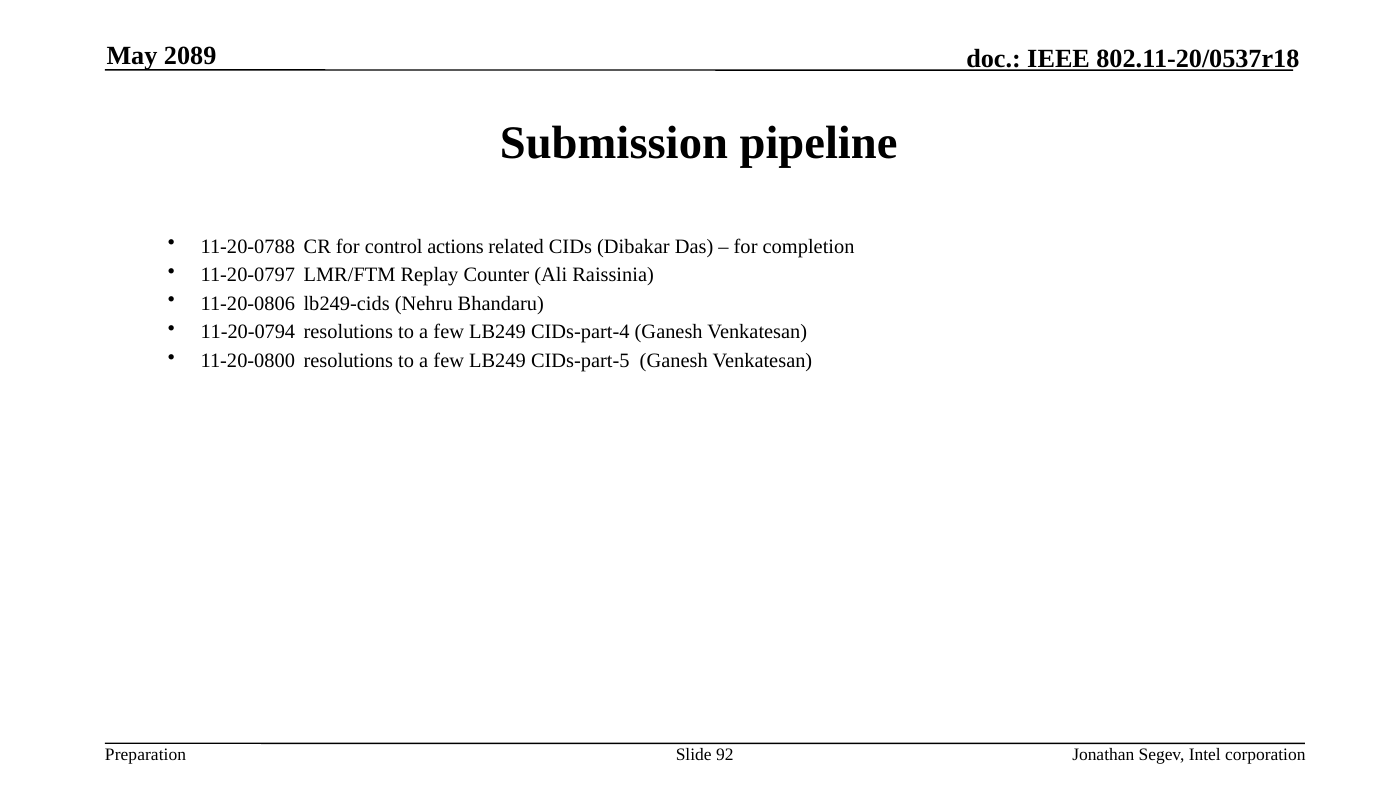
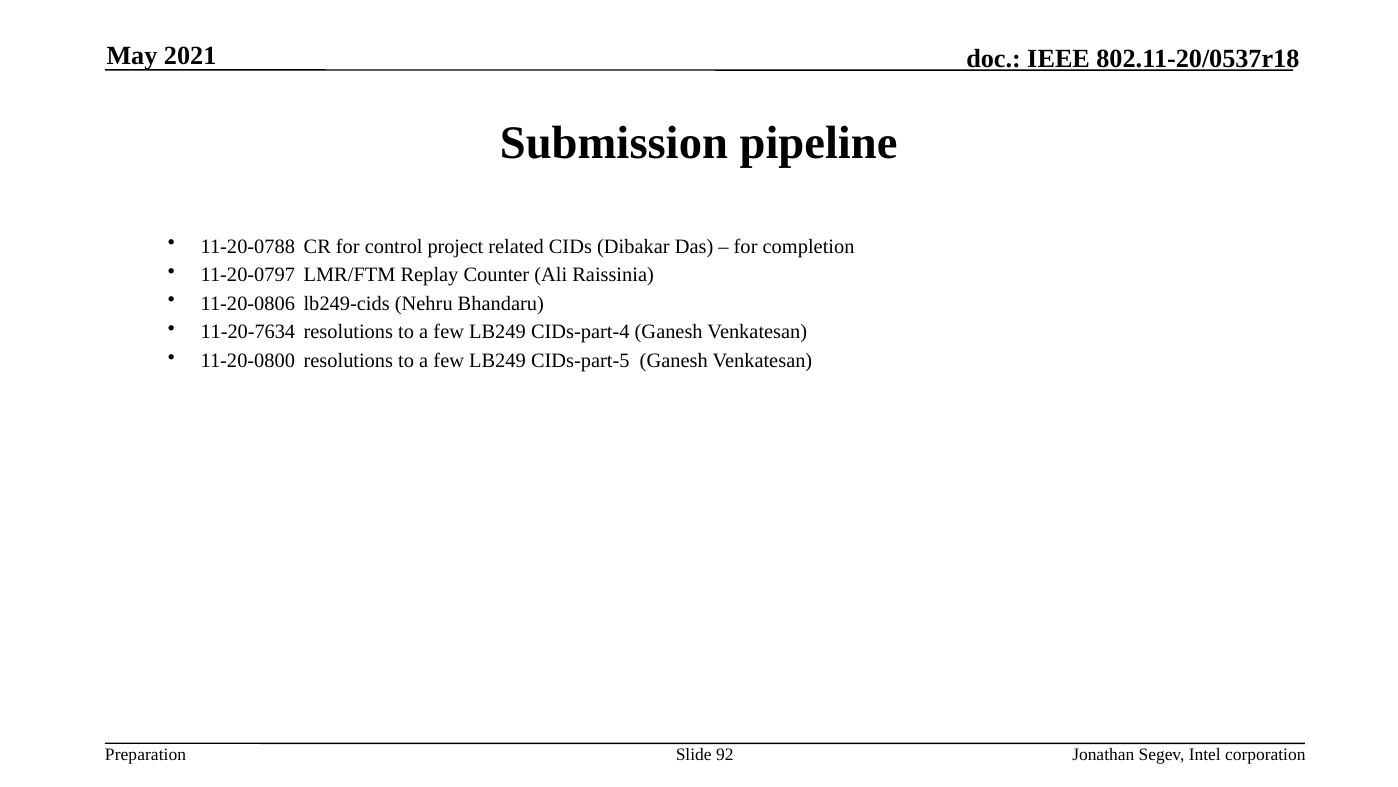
2089: 2089 -> 2021
actions: actions -> project
11-20-0794: 11-20-0794 -> 11-20-7634
